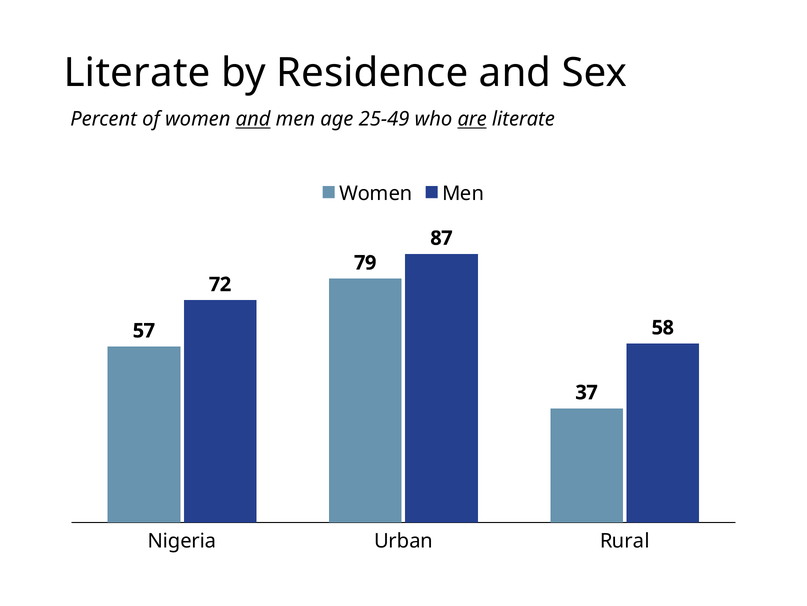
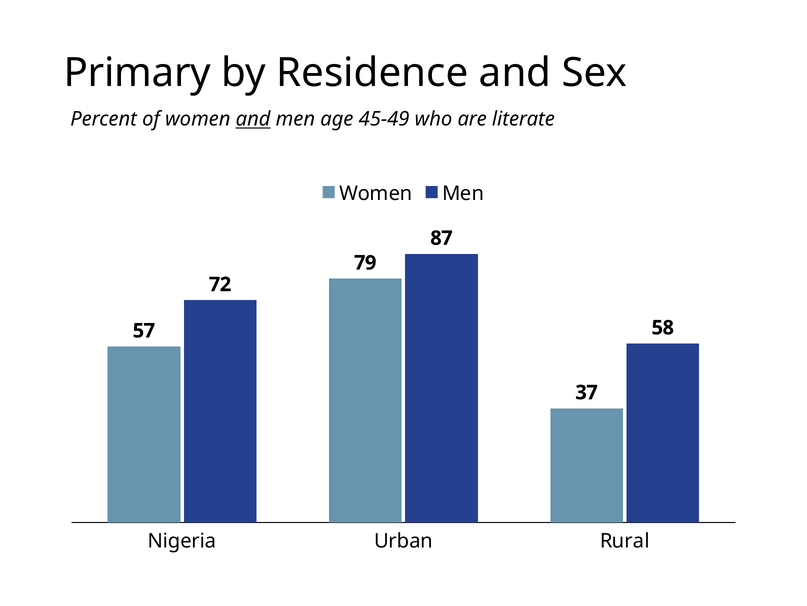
Literate at (137, 73): Literate -> Primary
25-49: 25-49 -> 45-49
are underline: present -> none
